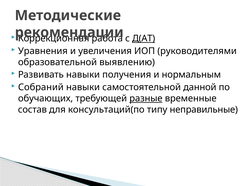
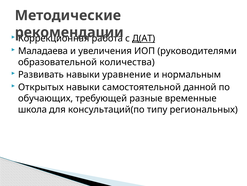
Уравнения: Уравнения -> Маладаева
выявлению: выявлению -> количества
получения: получения -> уравнение
Собраний: Собраний -> Открытых
разные underline: present -> none
состав: состав -> школа
неправильные: неправильные -> региональных
